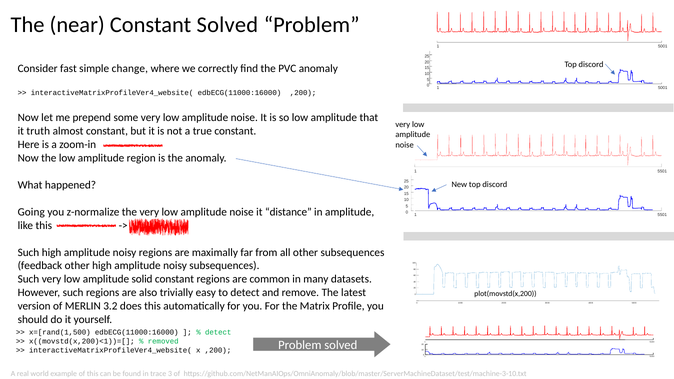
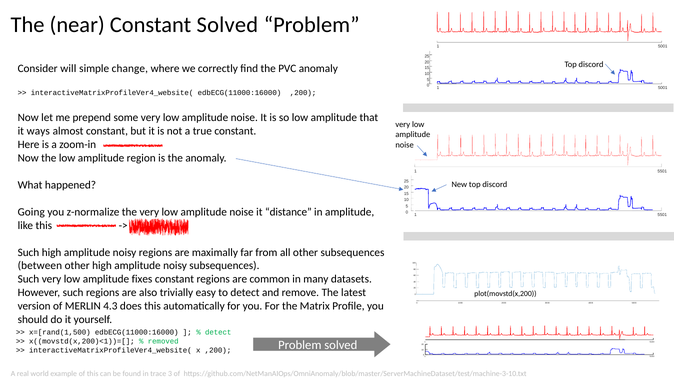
fast: fast -> will
truth: truth -> ways
feedback: feedback -> between
solid: solid -> fixes
3.2: 3.2 -> 4.3
